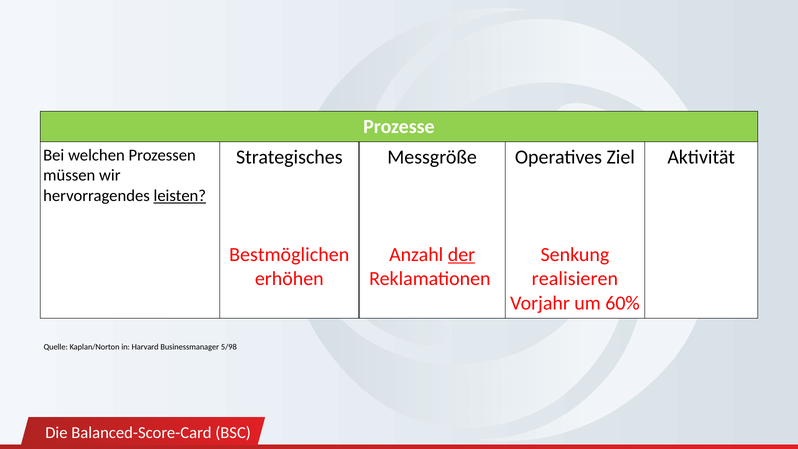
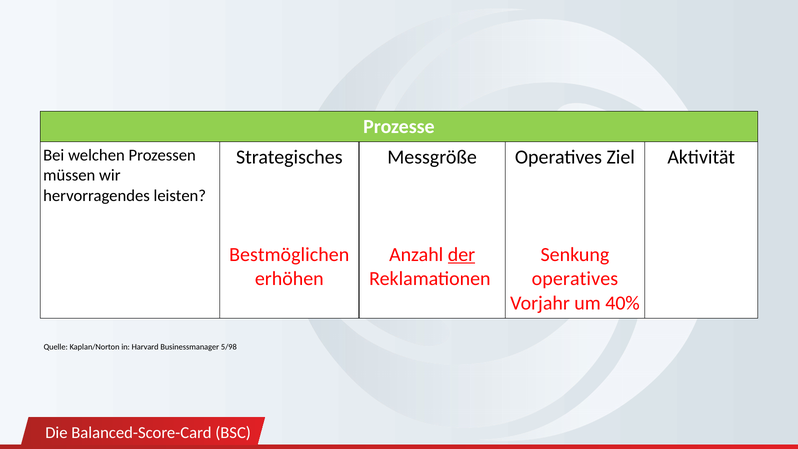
leisten underline: present -> none
realisieren at (575, 279): realisieren -> operatives
60%: 60% -> 40%
